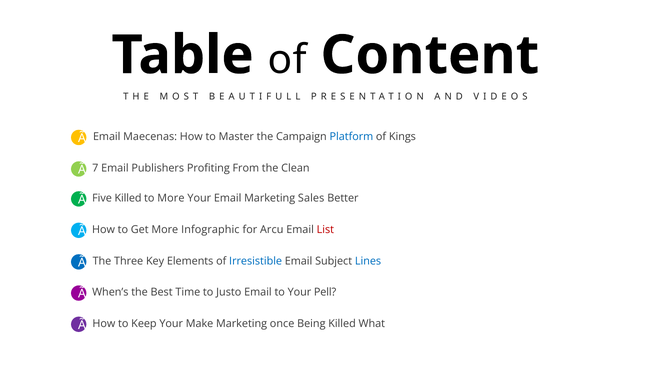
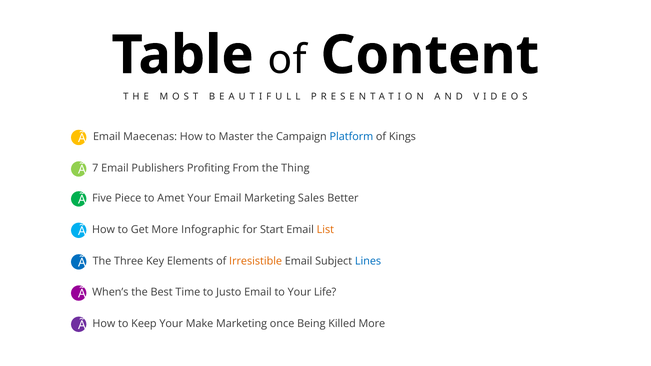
Clean: Clean -> Thing
Five Killed: Killed -> Piece
to More: More -> Amet
Arcu: Arcu -> Start
List colour: red -> orange
Irresistible colour: blue -> orange
Pell: Pell -> Life
Killed What: What -> More
